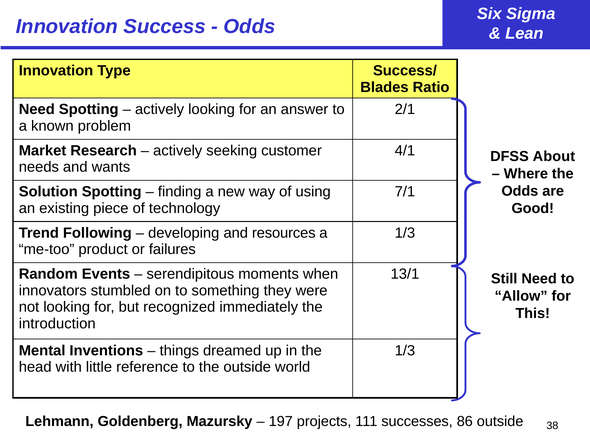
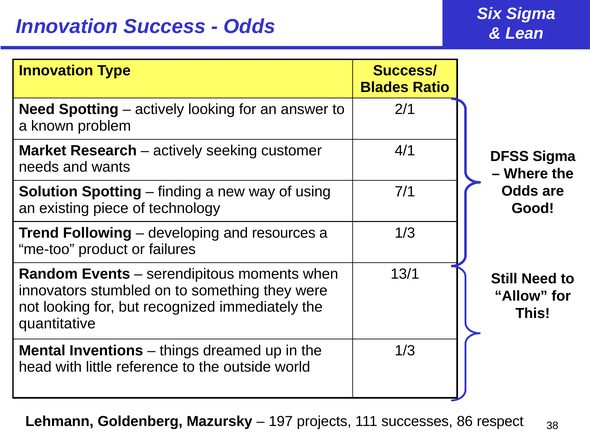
DFSS About: About -> Sigma
introduction: introduction -> quantitative
86 outside: outside -> respect
